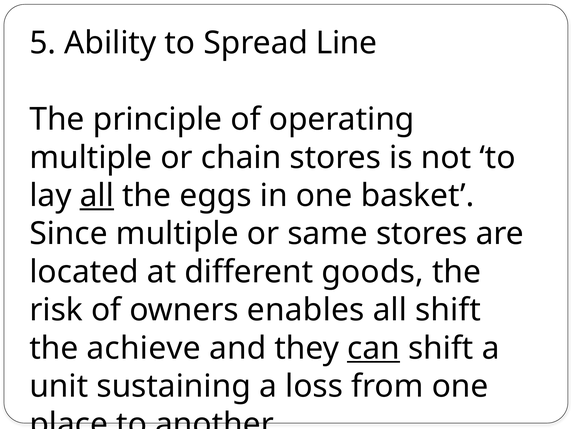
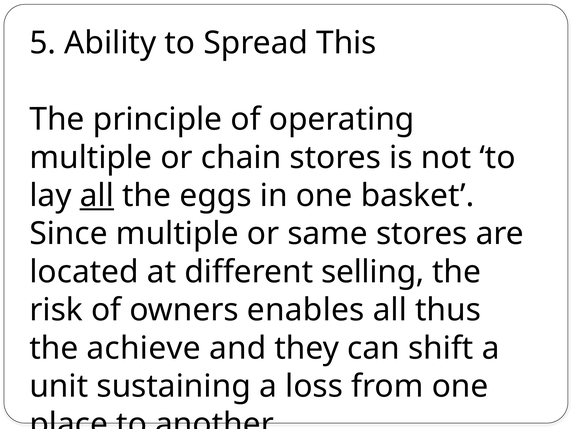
Line: Line -> This
goods: goods -> selling
all shift: shift -> thus
can underline: present -> none
